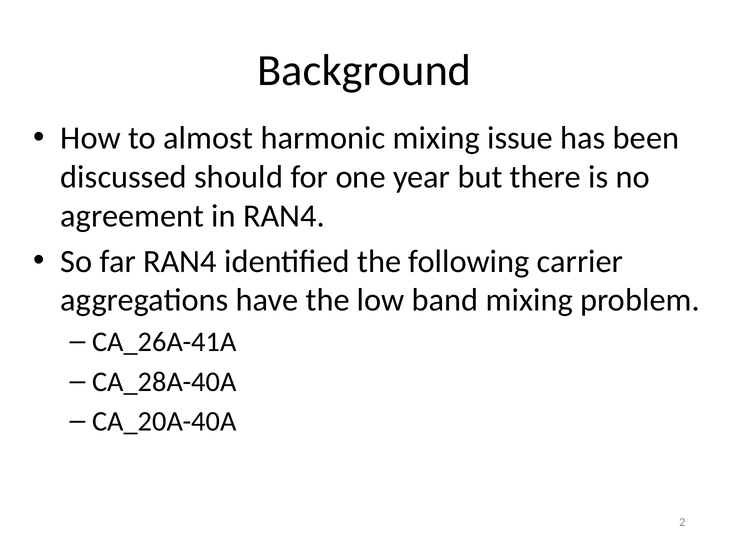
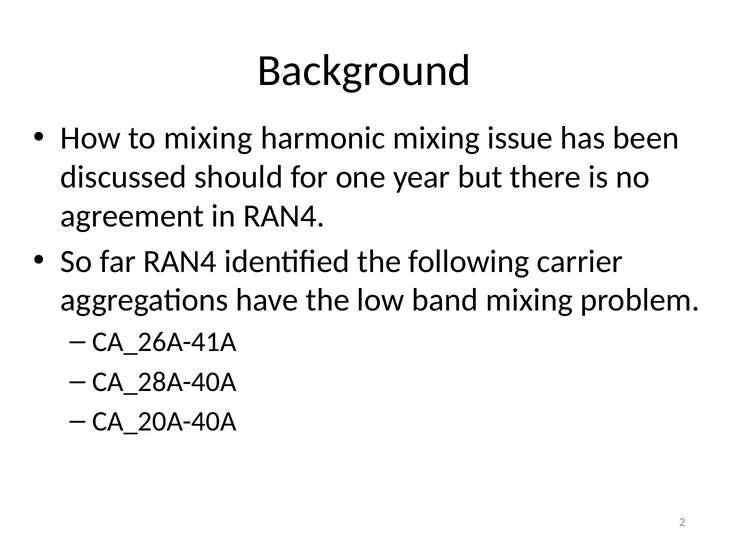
to almost: almost -> mixing
